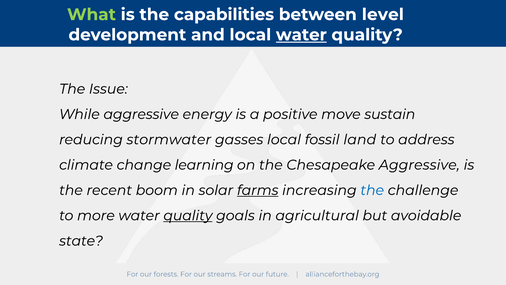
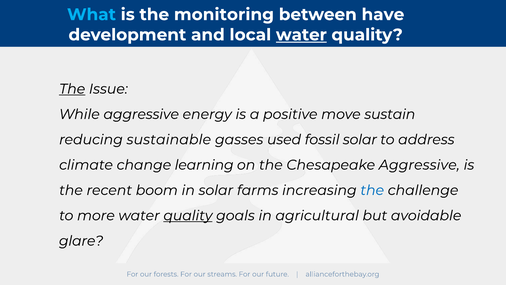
What colour: light green -> light blue
capabilities: capabilities -> monitoring
level: level -> have
The at (72, 89) underline: none -> present
stormwater: stormwater -> sustainable
gasses local: local -> used
fossil land: land -> solar
farms underline: present -> none
state: state -> glare
